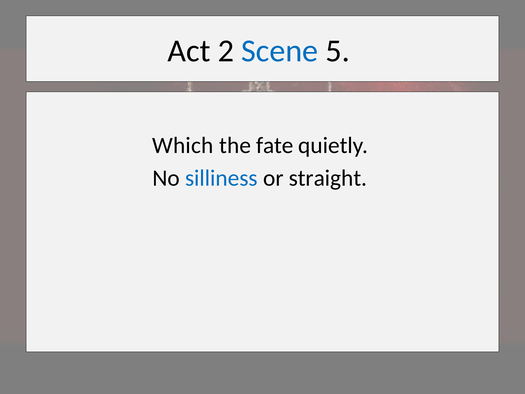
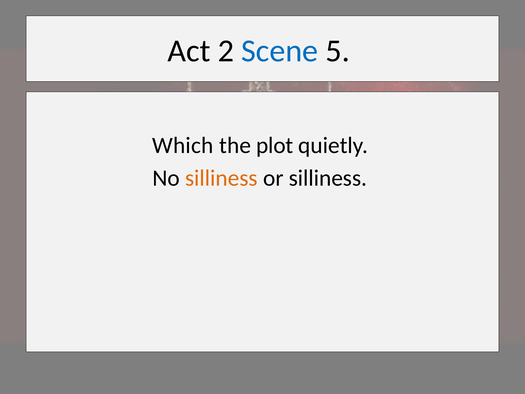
fate: fate -> plot
silliness at (221, 178) colour: blue -> orange
or straight: straight -> silliness
